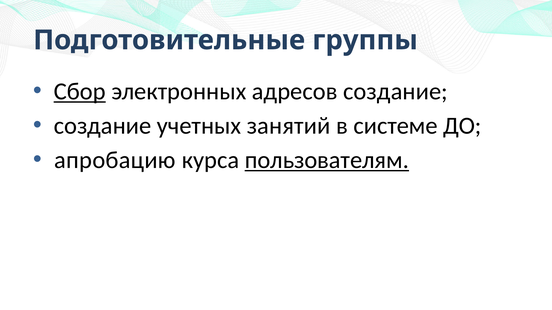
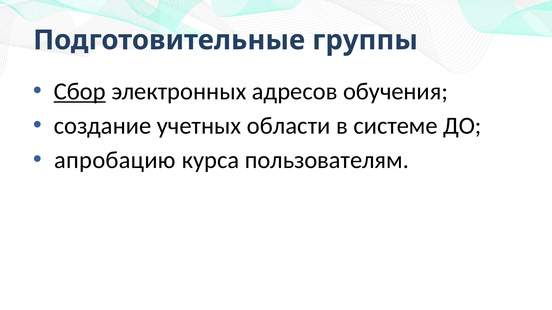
адресов создание: создание -> обучения
занятий: занятий -> области
пользователям underline: present -> none
